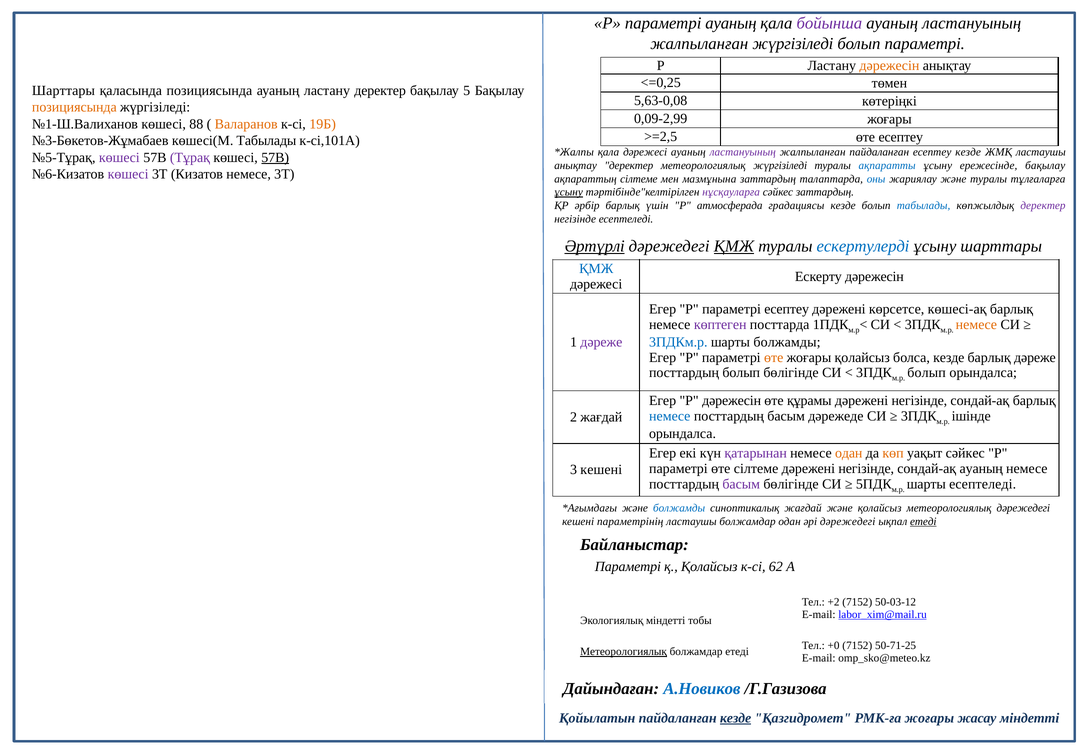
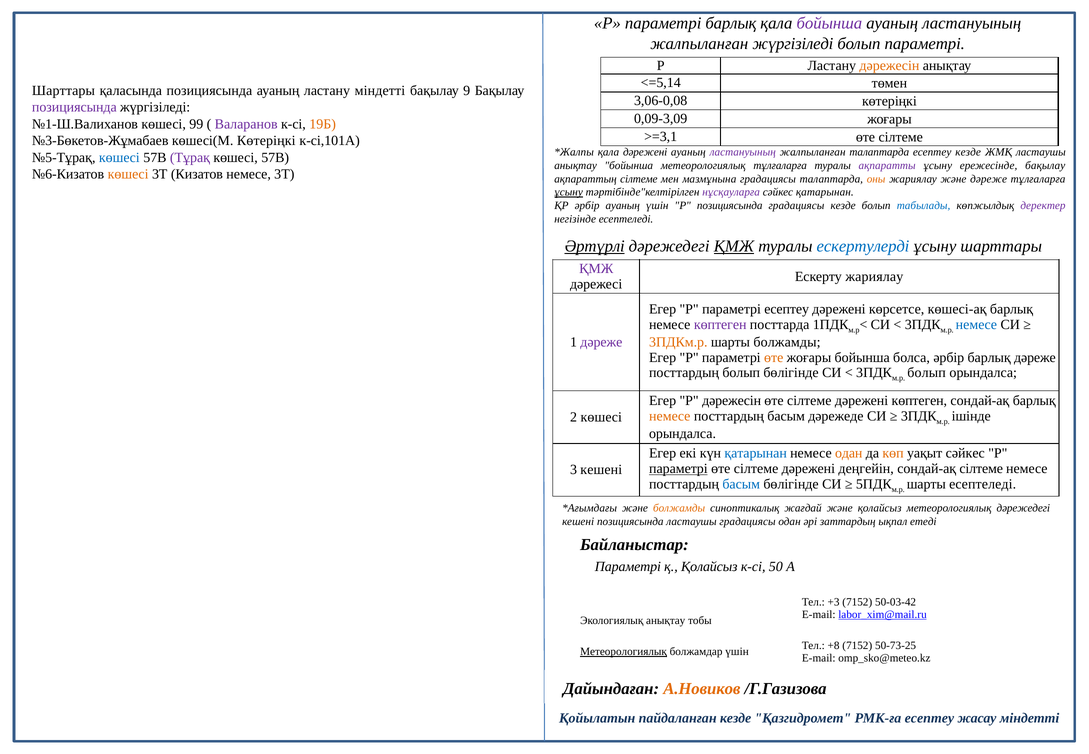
параметрі ауаның: ауаның -> барлық
<=0,25: <=0,25 -> <=5,14
ластану деректер: деректер -> міндетті
5: 5 -> 9
5,63-0,08: 5,63-0,08 -> 3,06-0,08
позициясында at (74, 107) colour: orange -> purple
0,09-2,99: 0,09-2,99 -> 0,09-3,09
88: 88 -> 99
Валаранов colour: orange -> purple
>=2,5: >=2,5 -> >=3,1
есептеу at (901, 137): есептеу -> сілтеме
көшесі(М Табылады: Табылады -> Көтеріңкі
қала дәрежесі: дәрежесі -> дәрежені
жалпыланған пайдаланған: пайдаланған -> талаптарда
көшесі at (119, 158) colour: purple -> blue
57В at (275, 158) underline: present -> none
анықтау деректер: деректер -> бойынша
метеорологиялық жүргізіледі: жүргізіледі -> тұлғаларға
ақпаратты colour: blue -> purple
көшесі at (128, 174) colour: purple -> orange
мазмұнына заттардың: заттардың -> градациясы
оны colour: blue -> orange
және туралы: туралы -> дәреже
сәйкес заттардың: заттардың -> қатарынан
әрбір барлық: барлық -> ауаның
Р атмосферада: атмосферада -> позициясында
ҚМЖ at (596, 269) colour: blue -> purple
Ескерту дәрежесін: дәрежесін -> жариялау
немесе at (976, 324) colour: orange -> blue
3ПДКм.р colour: blue -> orange
жоғары қолайсыз: қолайсыз -> бойынша
болса кезде: кезде -> әрбір
құрамы at (809, 401): құрамы -> сілтеме
негізінде at (919, 401): негізінде -> көптеген
немесе at (670, 416) colour: blue -> orange
2 жағдай: жағдай -> көшесі
қатарынан at (756, 453) colour: purple -> blue
параметрі at (678, 469) underline: none -> present
негізінде at (866, 469): негізінде -> деңгейін
сондай-ақ ауаның: ауаның -> сілтеме
басым at (741, 484) colour: purple -> blue
болжамды at (679, 508) colour: blue -> orange
кешені параметрінің: параметрінің -> позициясында
ластаушы болжамдар: болжамдар -> градациясы
әрі дәрежедегі: дәрежедегі -> заттардың
етеді at (923, 521) underline: present -> none
62: 62 -> 50
+2: +2 -> +3
50-03-12: 50-03-12 -> 50-03-42
Экологиялық міндетті: міндетті -> анықтау
+0: +0 -> +8
50-71-25: 50-71-25 -> 50-73-25
болжамдар етеді: етеді -> үшін
А.Новиков colour: blue -> orange
кезде at (736, 718) underline: present -> none
РМК-ға жоғары: жоғары -> есептеу
